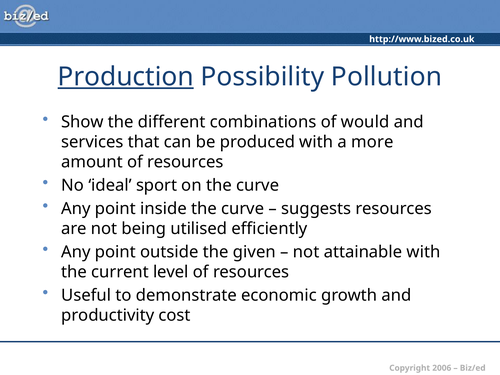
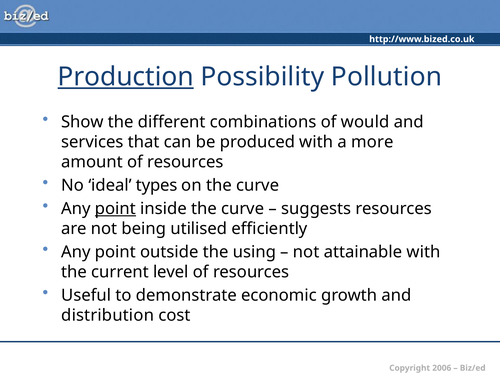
sport: sport -> types
point at (115, 209) underline: none -> present
given: given -> using
productivity: productivity -> distribution
